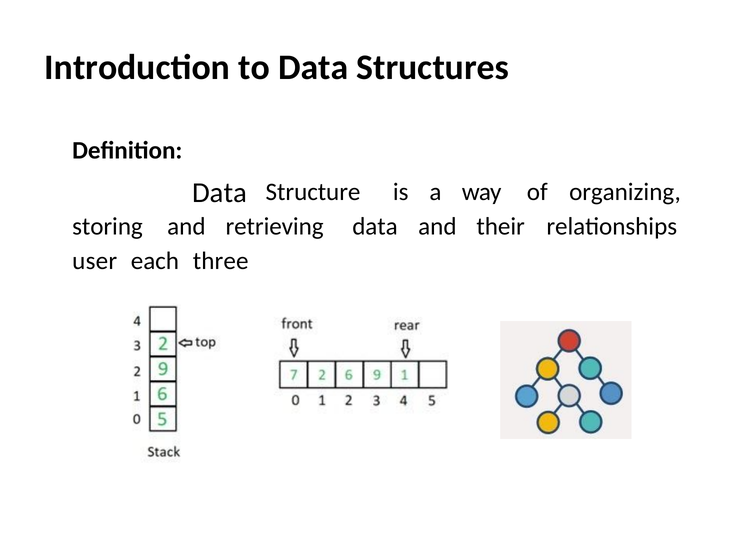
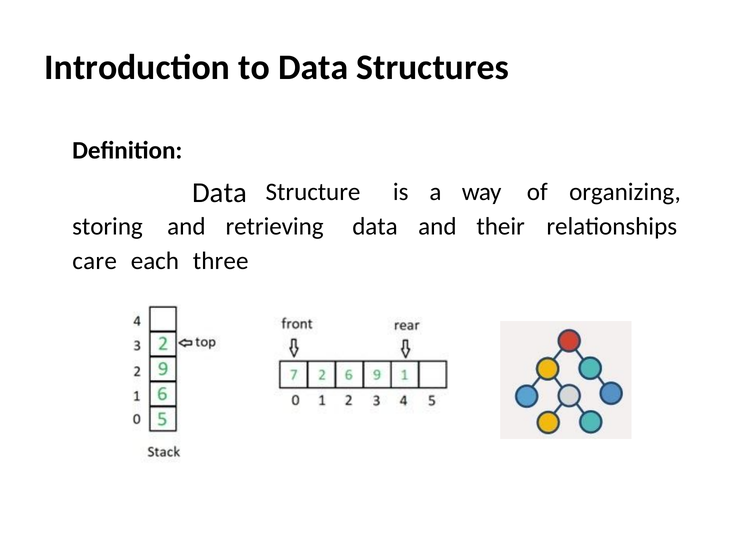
user: user -> care
